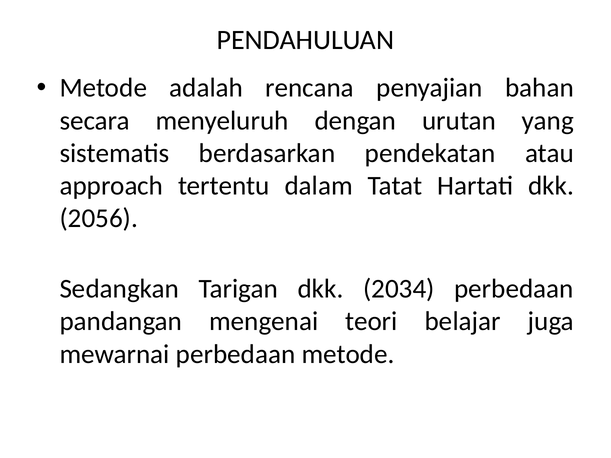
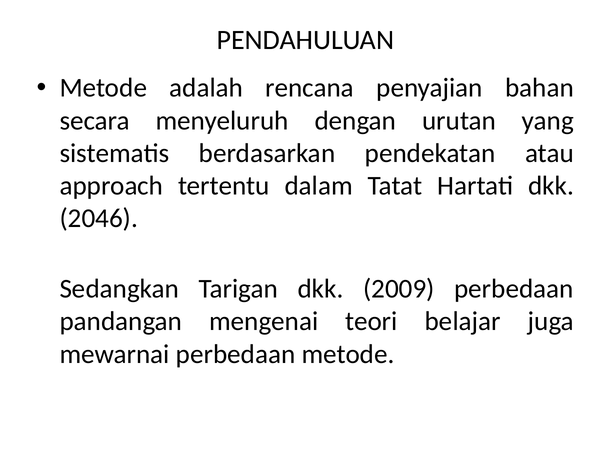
2056: 2056 -> 2046
2034: 2034 -> 2009
